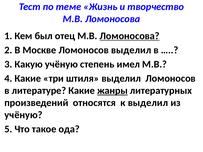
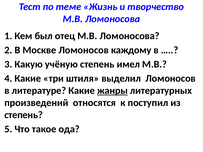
Ломоносова at (130, 36) underline: present -> none
Ломоносов выделил: выделил -> каждому
к выделил: выделил -> поступил
учёную at (23, 115): учёную -> степень
